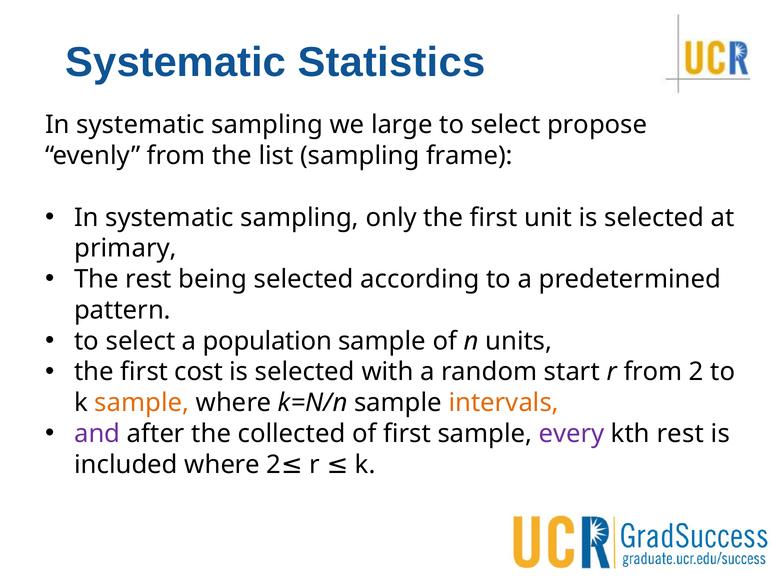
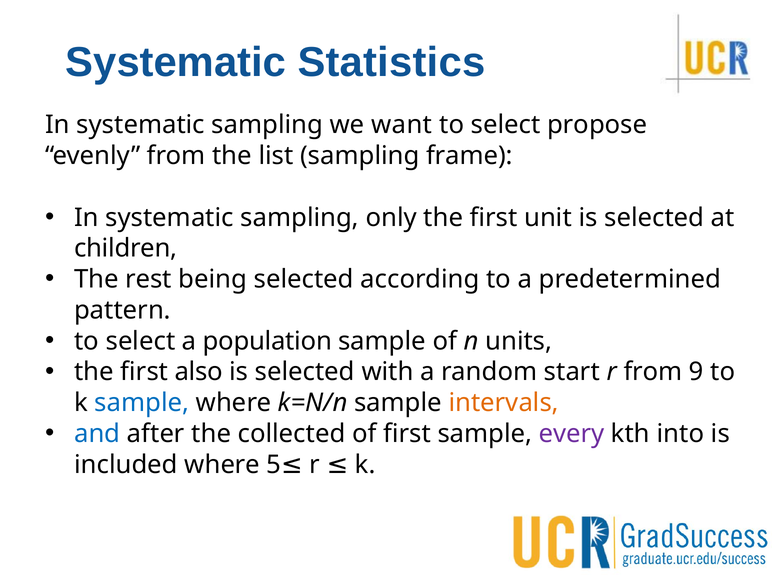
large: large -> want
primary: primary -> children
cost: cost -> also
from 2: 2 -> 9
sample at (142, 403) colour: orange -> blue
and colour: purple -> blue
kth rest: rest -> into
where 2: 2 -> 5
